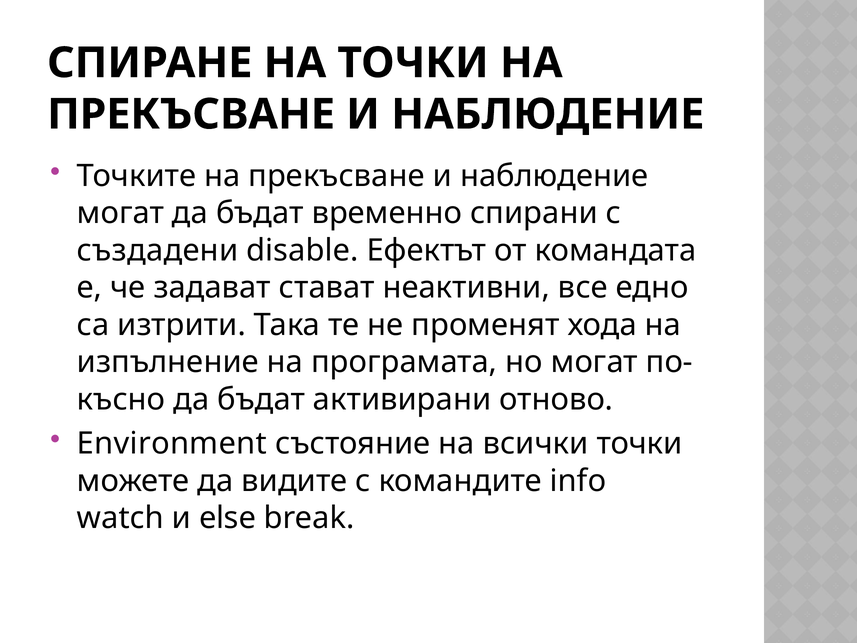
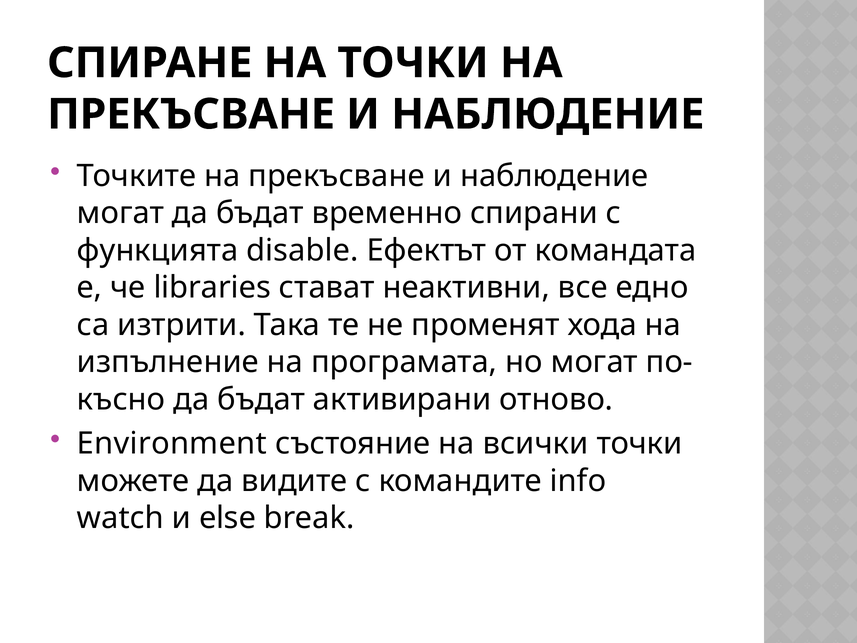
създадени: създадени -> функцията
задават: задават -> libraries
